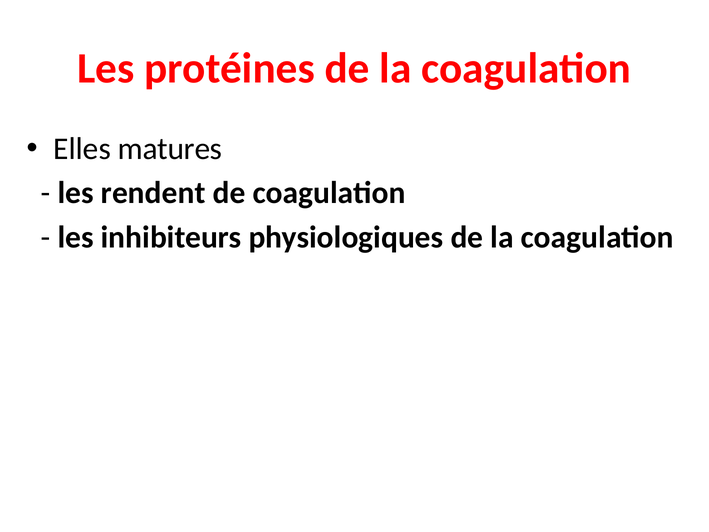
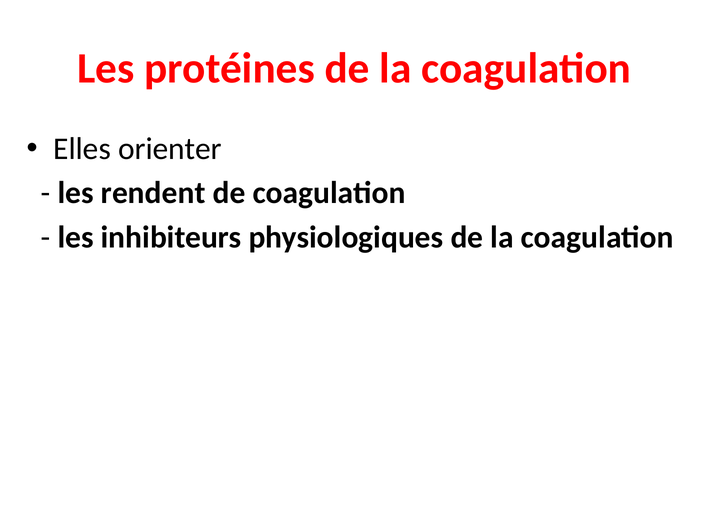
matures: matures -> orienter
